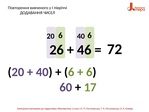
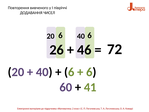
17: 17 -> 41
